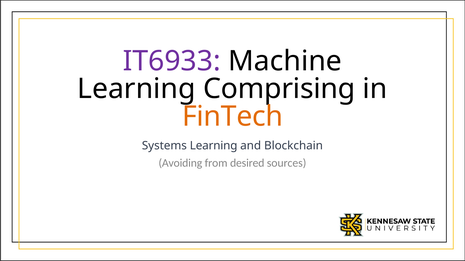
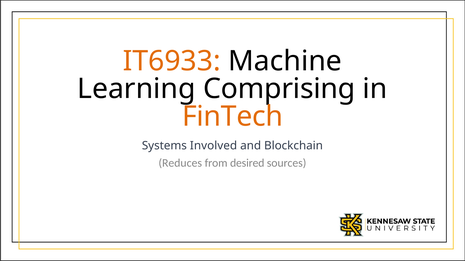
IT6933 colour: purple -> orange
Systems Learning: Learning -> Involved
Avoiding: Avoiding -> Reduces
